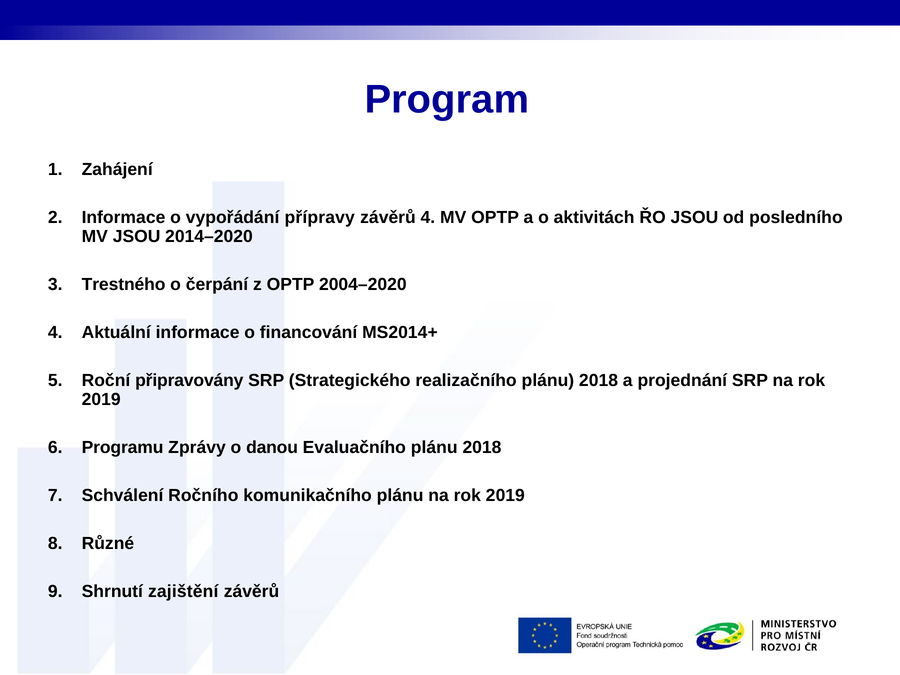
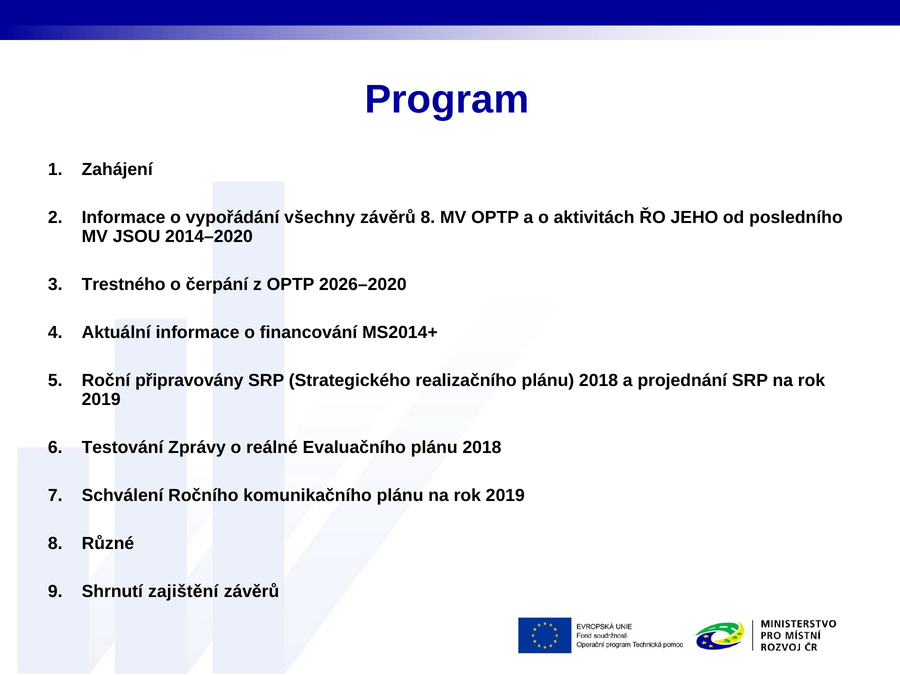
přípravy: přípravy -> všechny
závěrů 4: 4 -> 8
ŘO JSOU: JSOU -> JEHO
2004–2020: 2004–2020 -> 2026–2020
Programu: Programu -> Testování
danou: danou -> reálné
